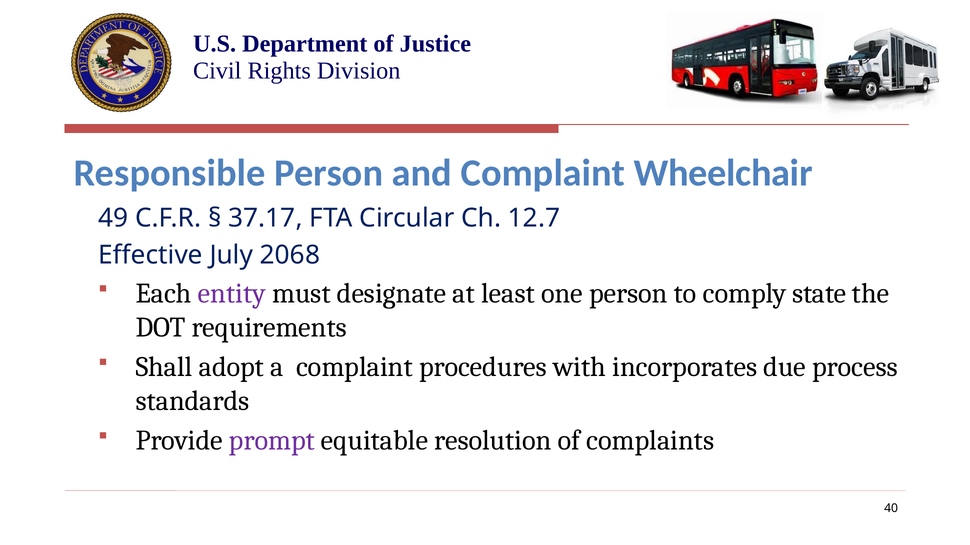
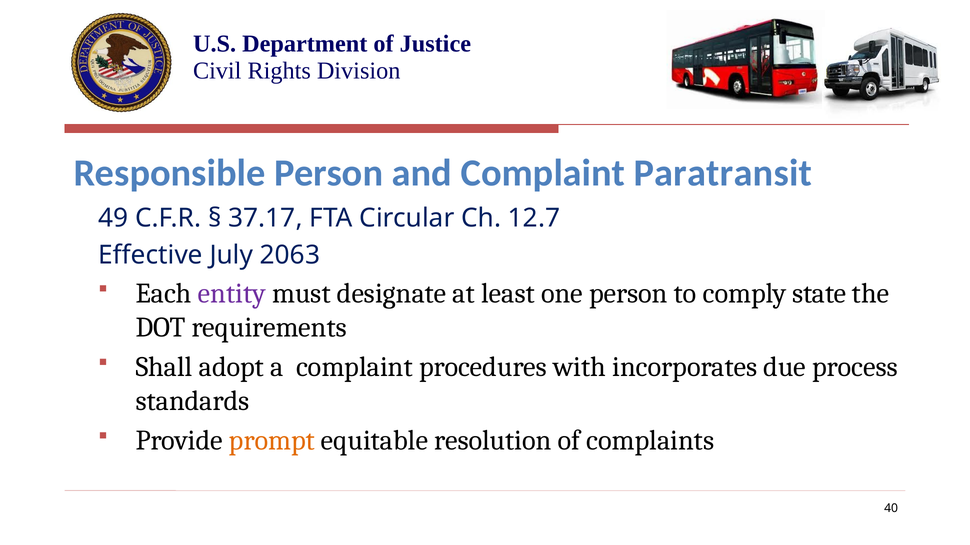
Wheelchair: Wheelchair -> Paratransit
2068: 2068 -> 2063
prompt colour: purple -> orange
